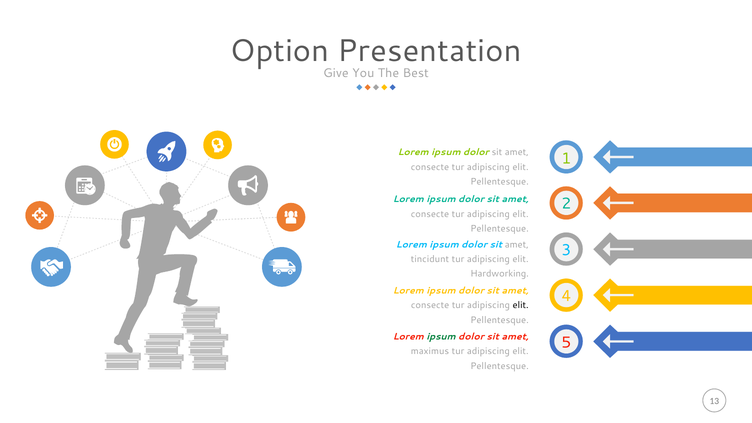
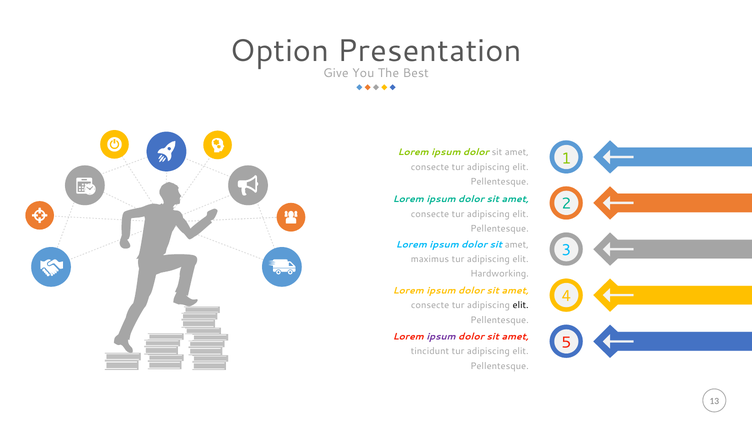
tincidunt: tincidunt -> maximus
ipsum at (441, 337) colour: green -> purple
maximus: maximus -> tincidunt
